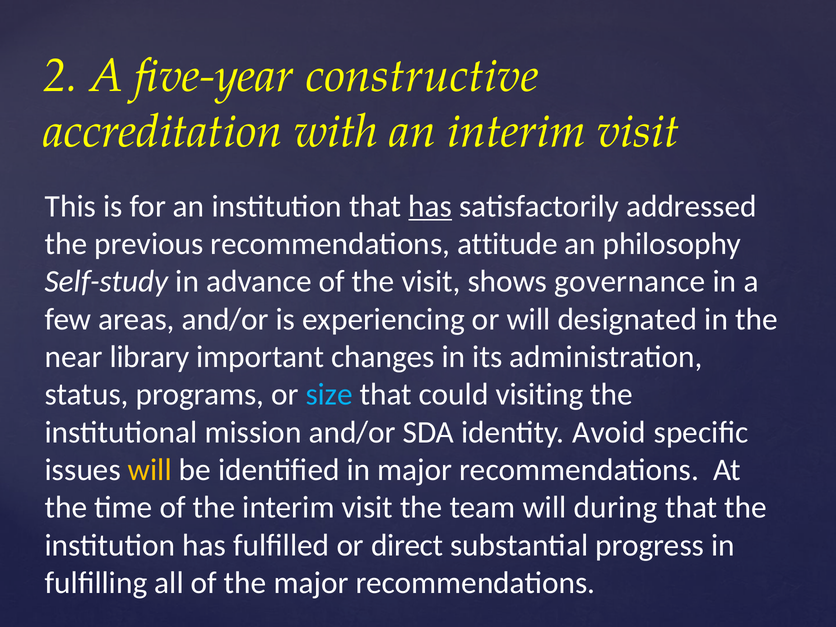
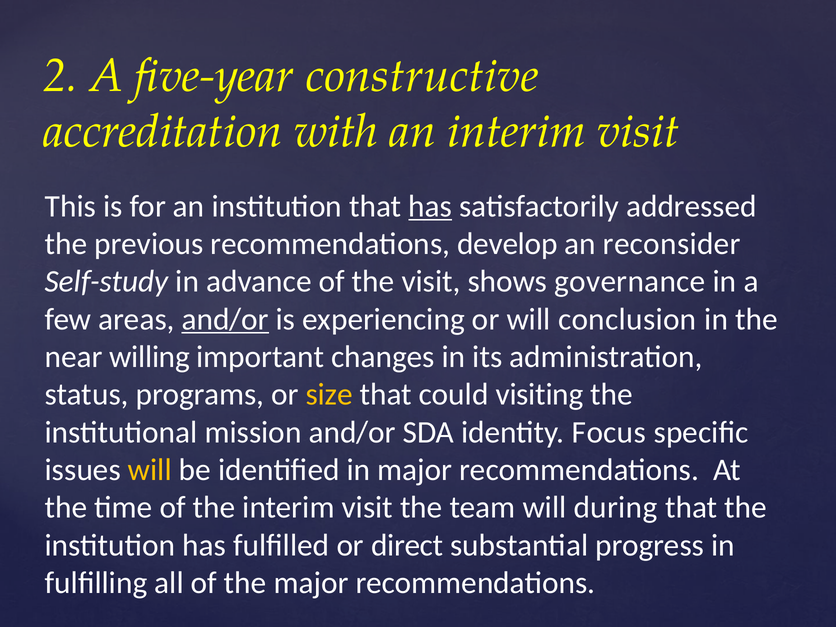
attitude: attitude -> develop
philosophy: philosophy -> reconsider
and/or at (225, 319) underline: none -> present
designated: designated -> conclusion
library: library -> willing
size colour: light blue -> yellow
Avoid: Avoid -> Focus
